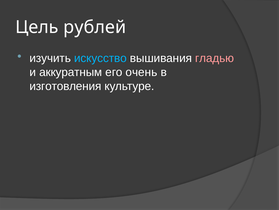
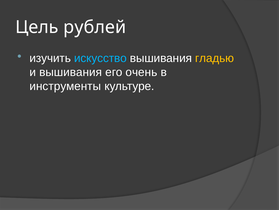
гладью colour: pink -> yellow
и аккуратным: аккуратным -> вышивания
изготовления: изготовления -> инструменты
